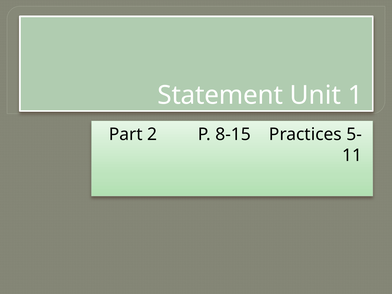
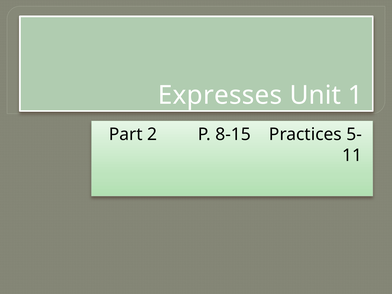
Statement: Statement -> Expresses
